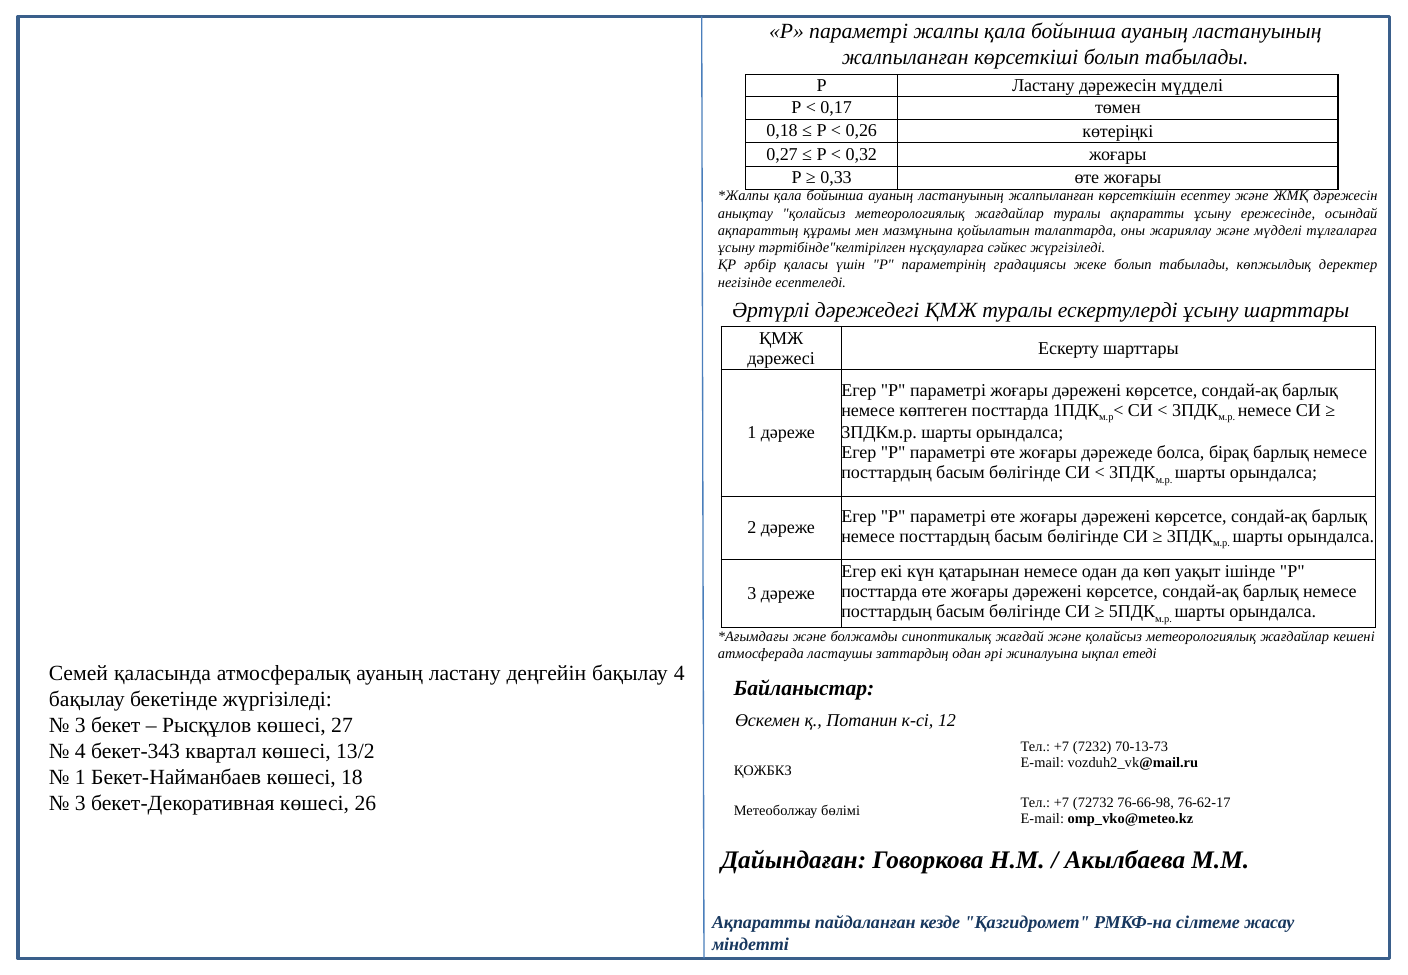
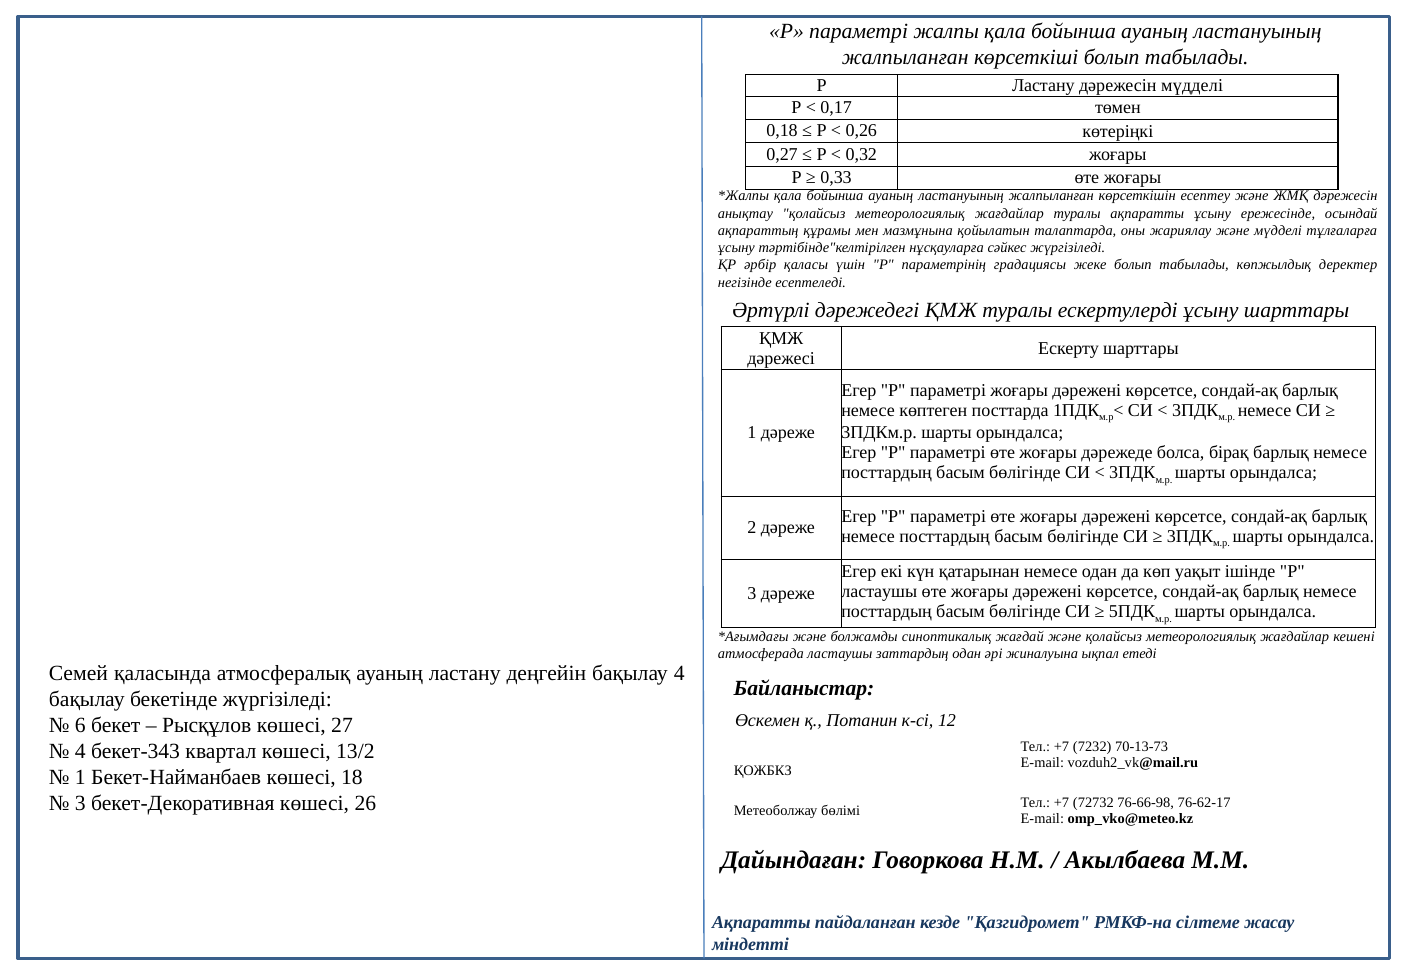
посттарда at (879, 592): посттарда -> ластаушы
3 at (80, 725): 3 -> 6
